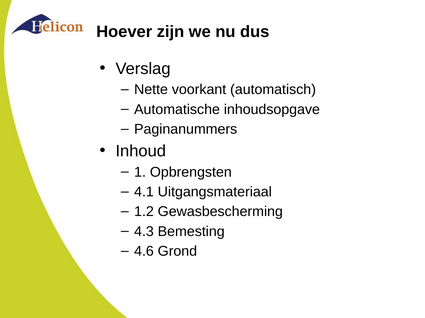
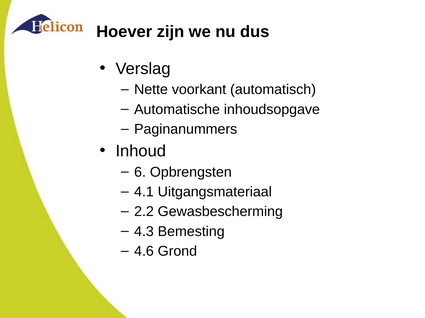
1: 1 -> 6
1.2: 1.2 -> 2.2
